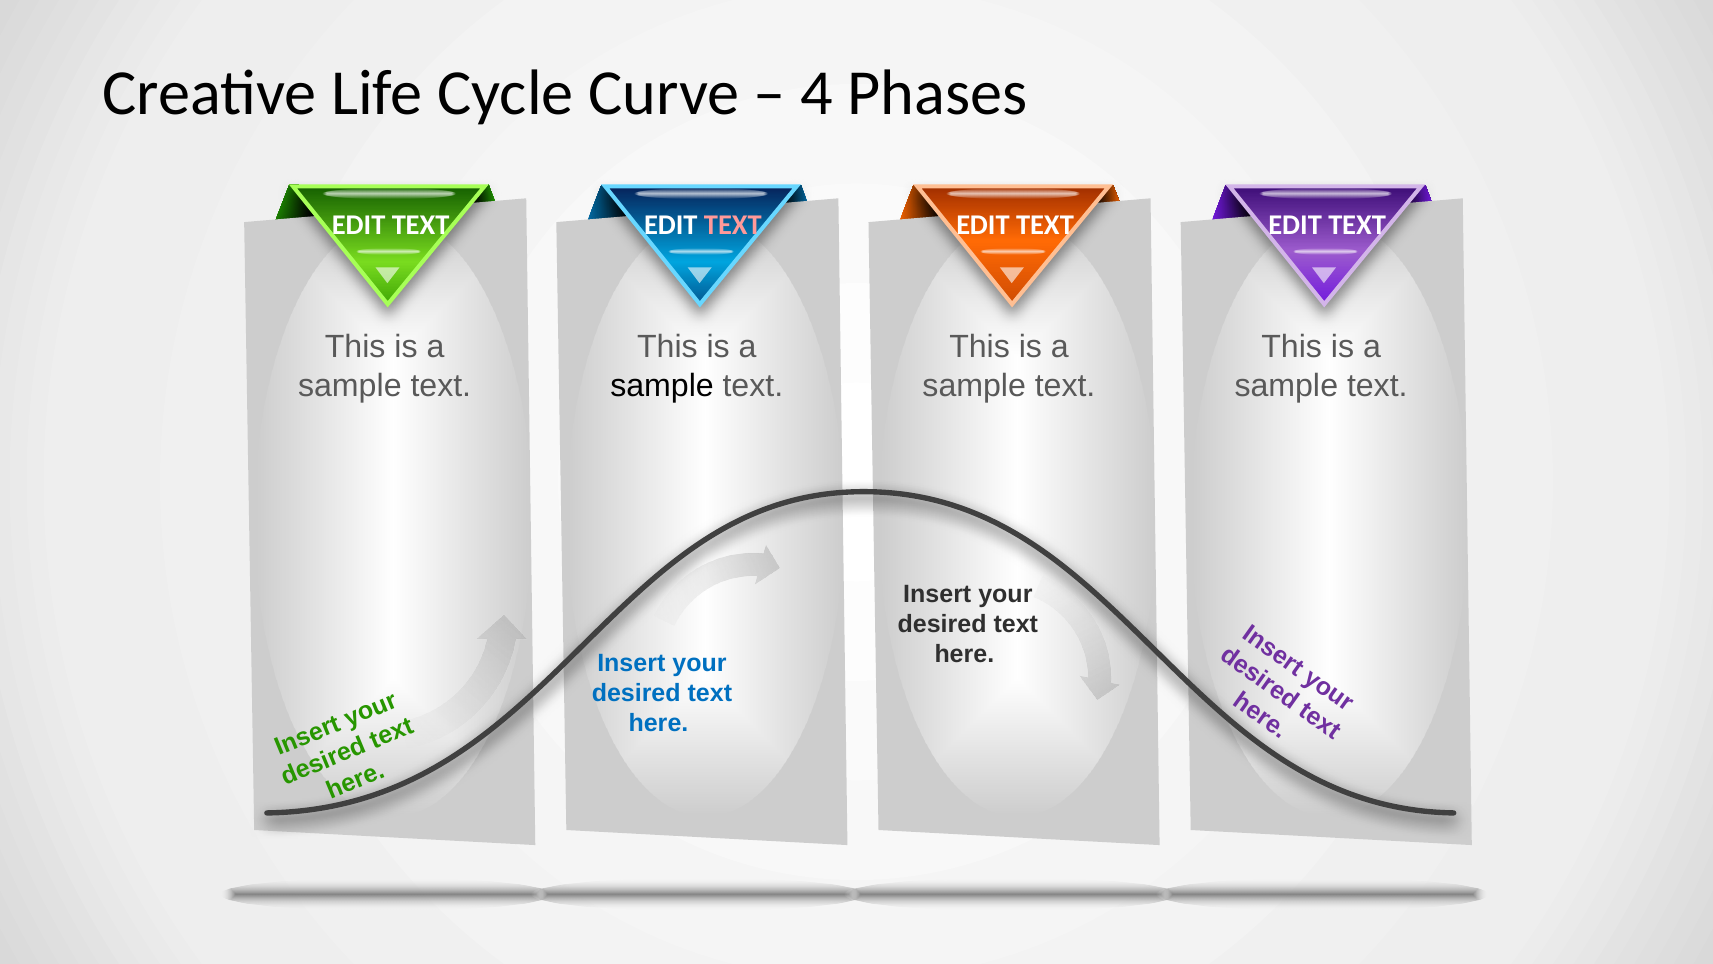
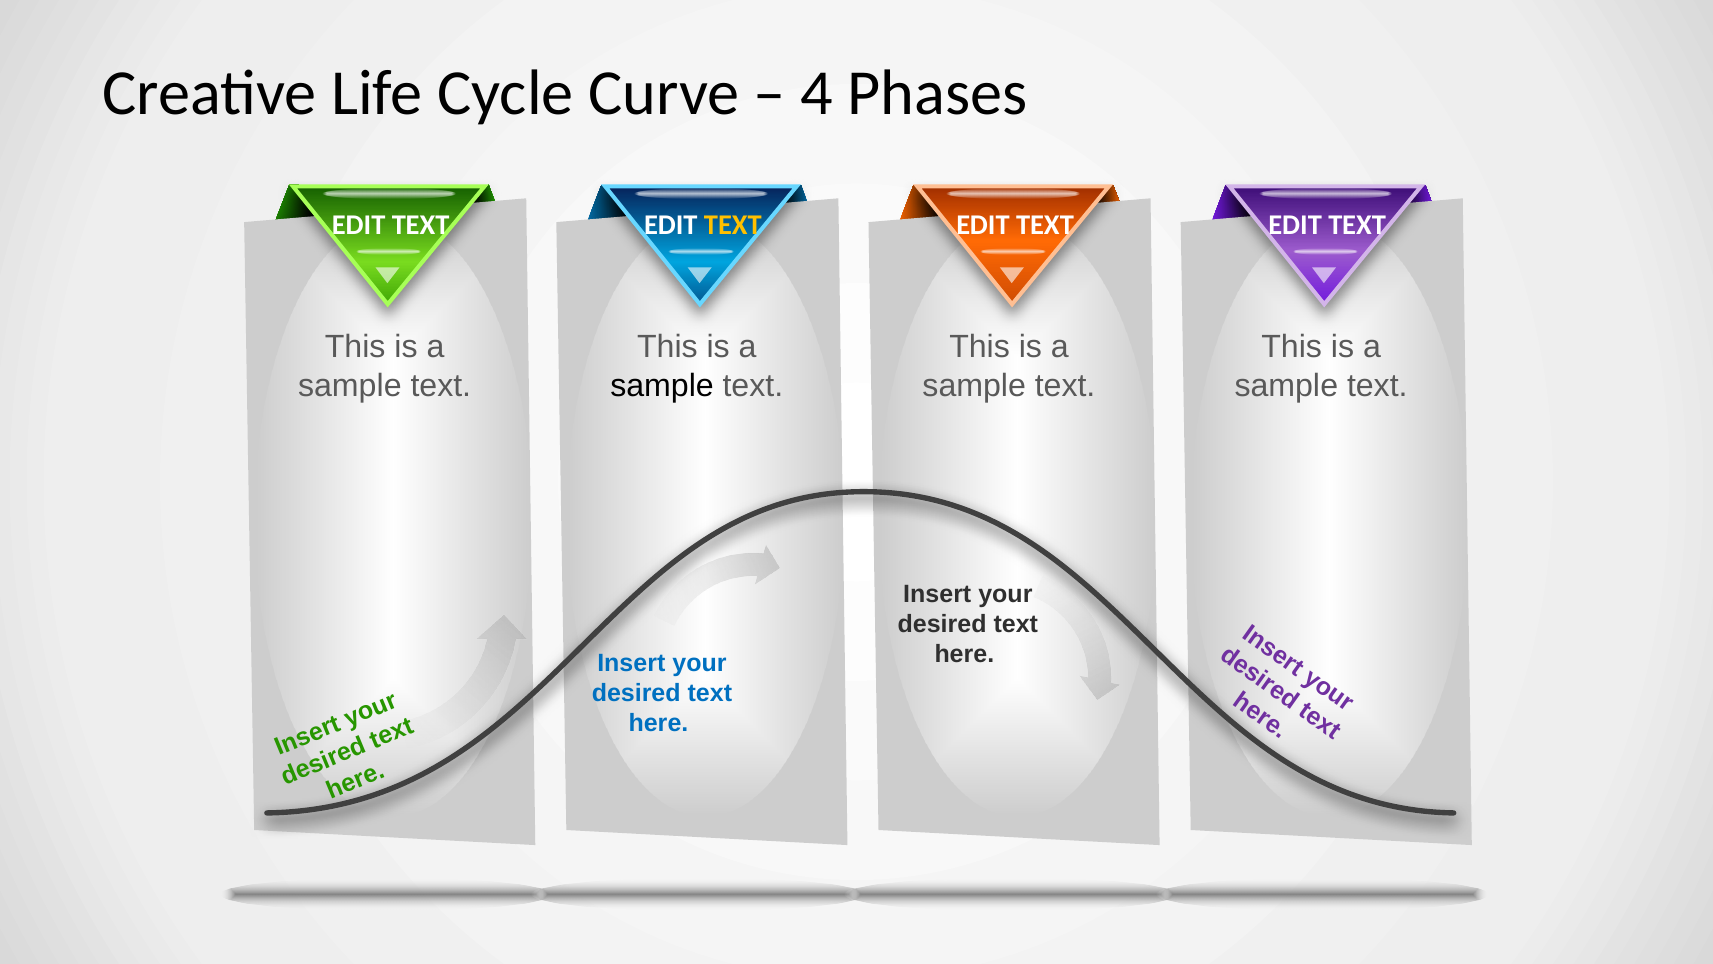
TEXT at (733, 225) colour: pink -> yellow
